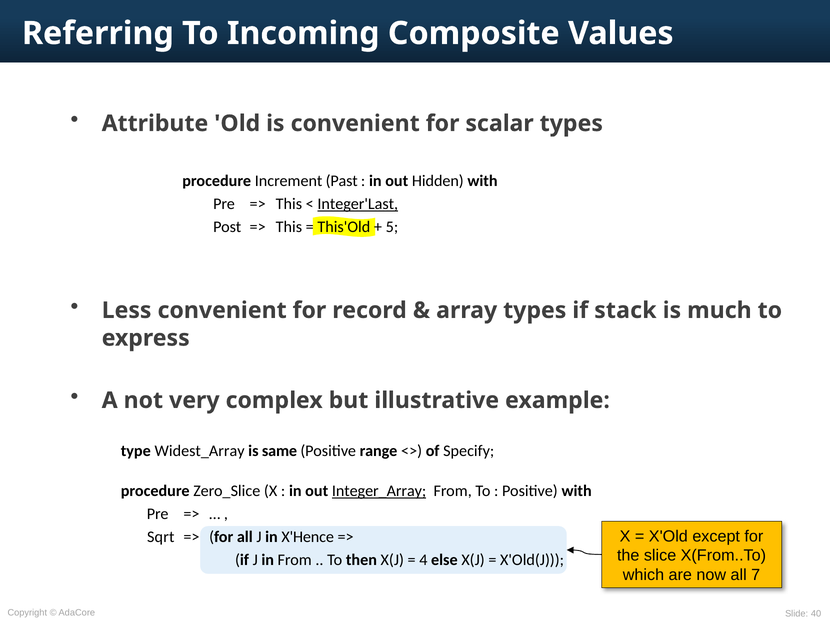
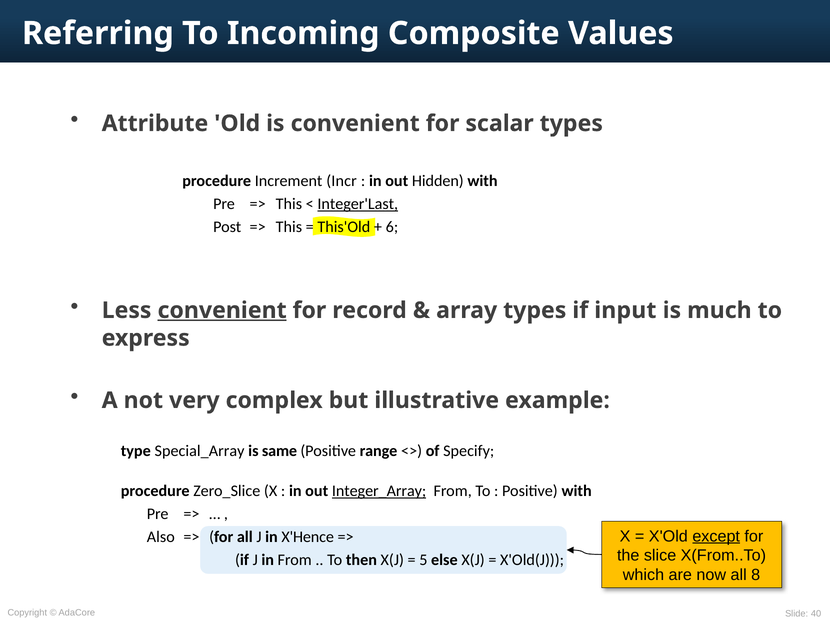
Past: Past -> Incr
5: 5 -> 6
convenient at (222, 310) underline: none -> present
stack: stack -> input
Widest_Array: Widest_Array -> Special_Array
except underline: none -> present
Sqrt: Sqrt -> Also
4: 4 -> 5
7: 7 -> 8
